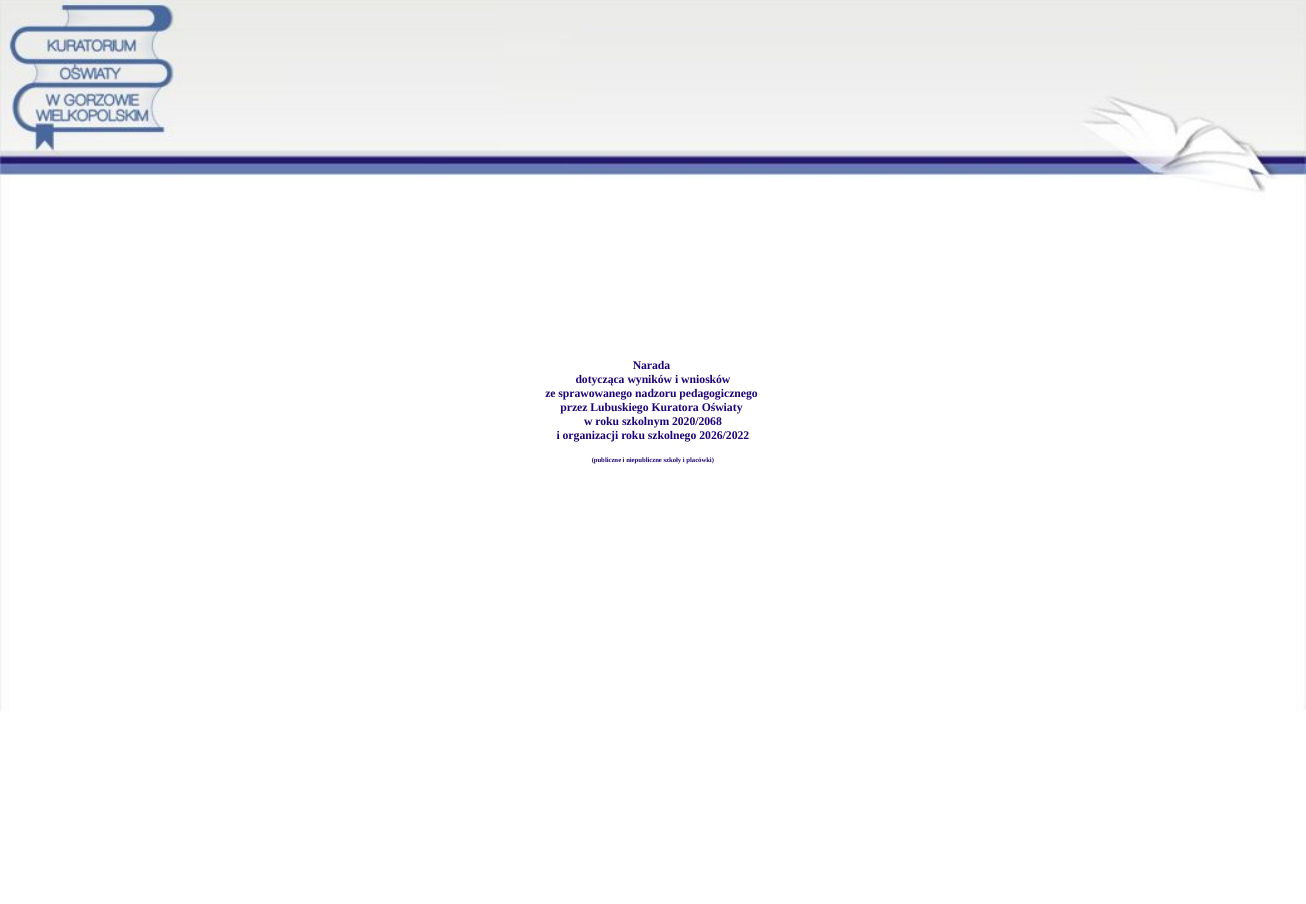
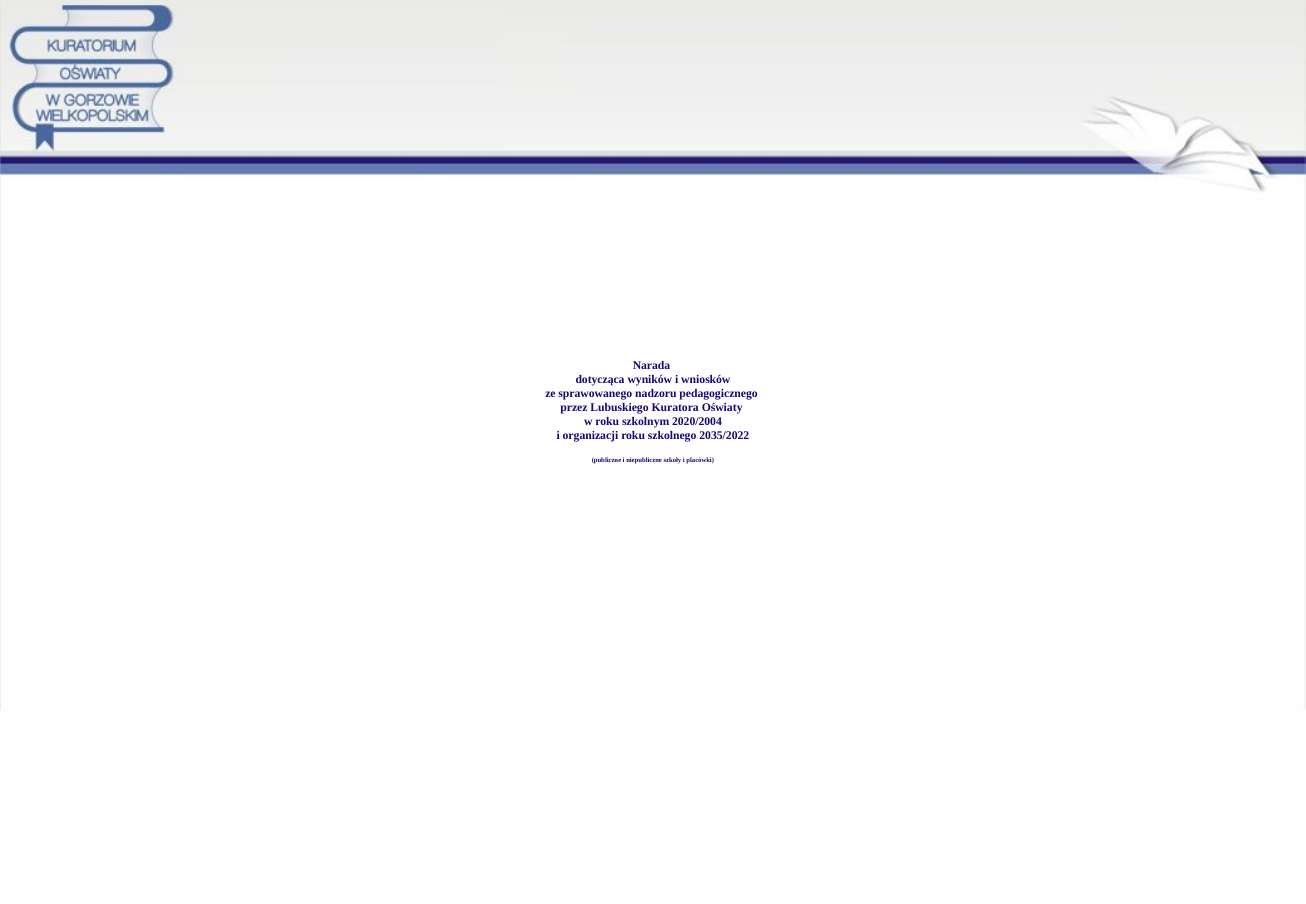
2020/2068: 2020/2068 -> 2020/2004
2026/2022: 2026/2022 -> 2035/2022
